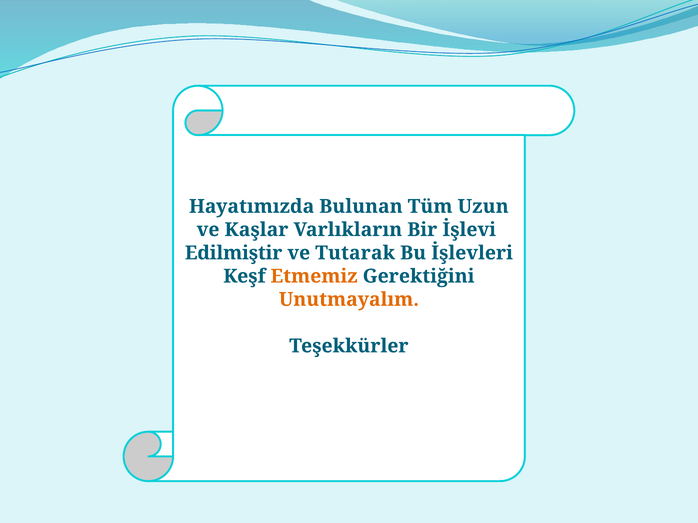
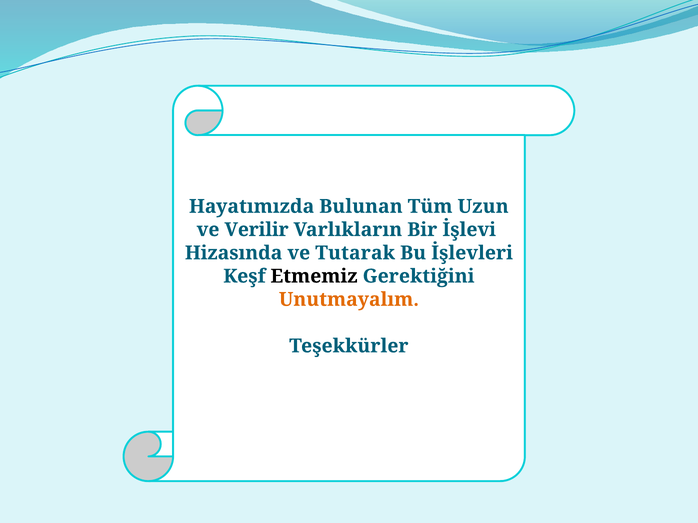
Kaşlar: Kaşlar -> Verilir
Edilmiştir: Edilmiştir -> Hizasında
Etmemiz colour: orange -> black
